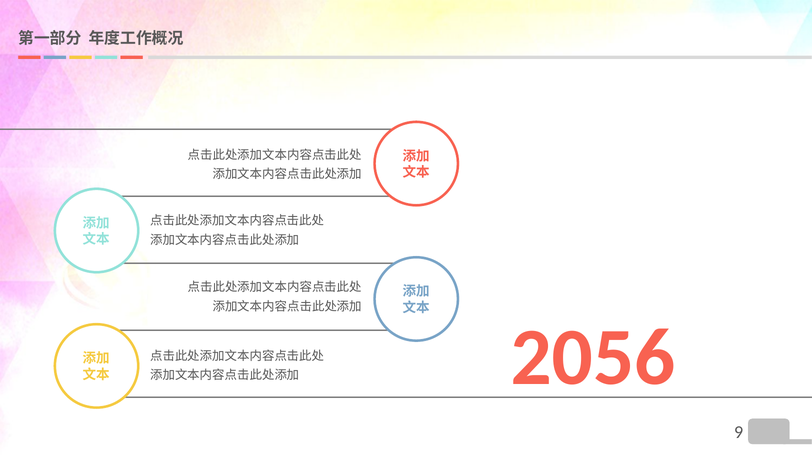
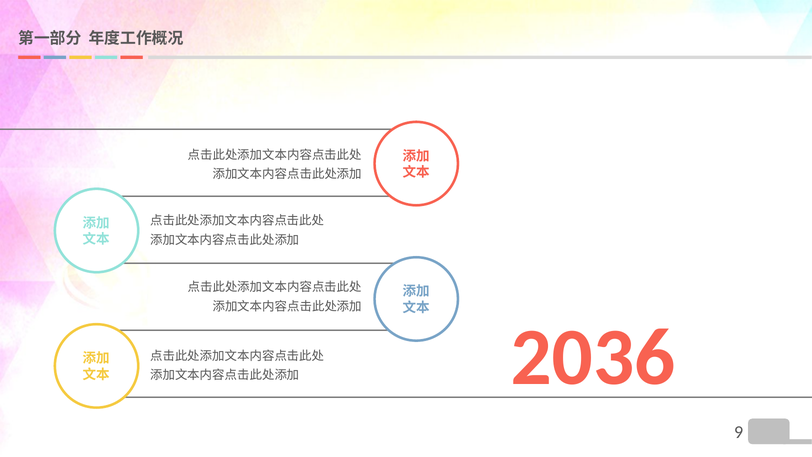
2056: 2056 -> 2036
